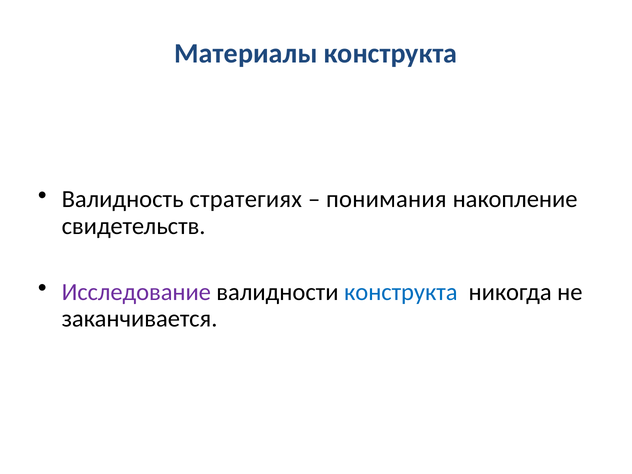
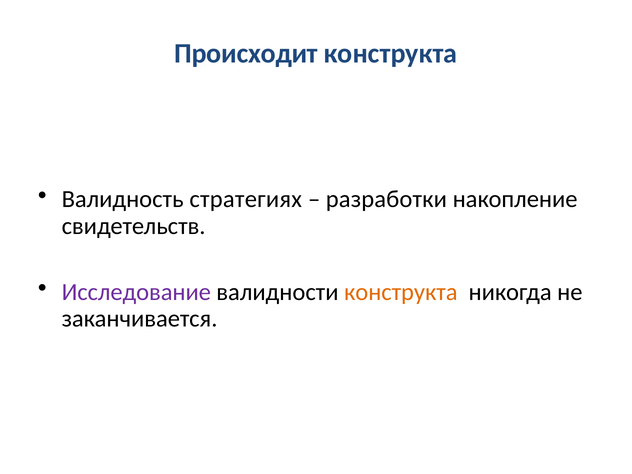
Материалы: Материалы -> Происходит
понимания: понимания -> разработки
конструкта at (401, 292) colour: blue -> orange
